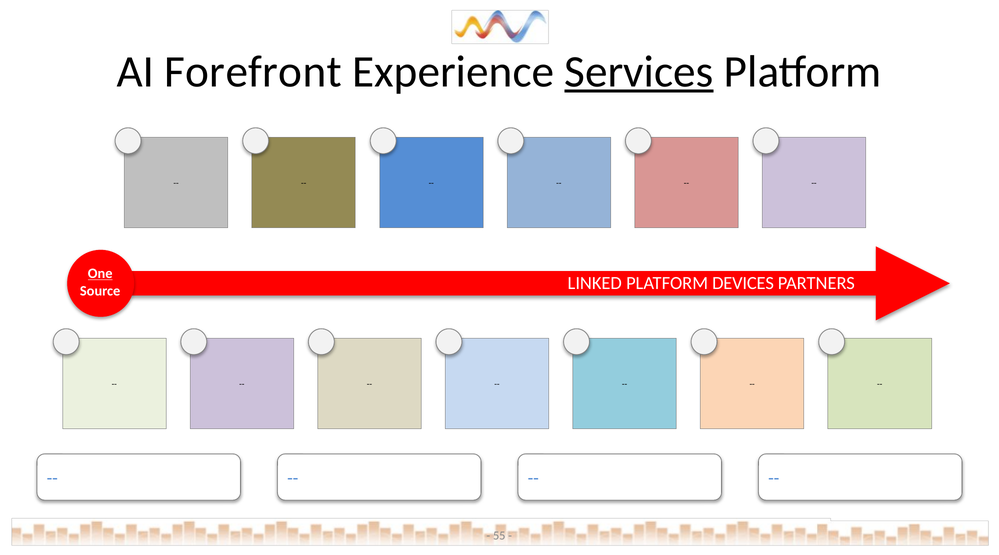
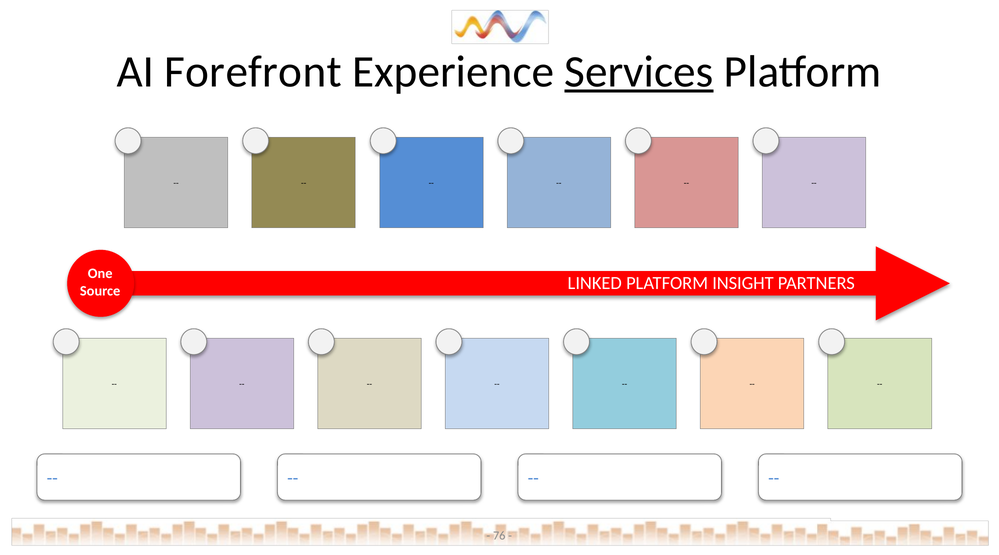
One underline: present -> none
DEVICES: DEVICES -> INSIGHT
55: 55 -> 76
